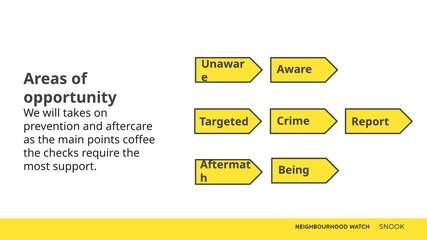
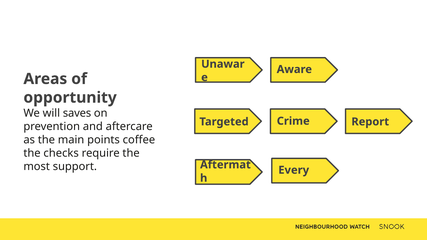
takes: takes -> saves
Being: Being -> Every
